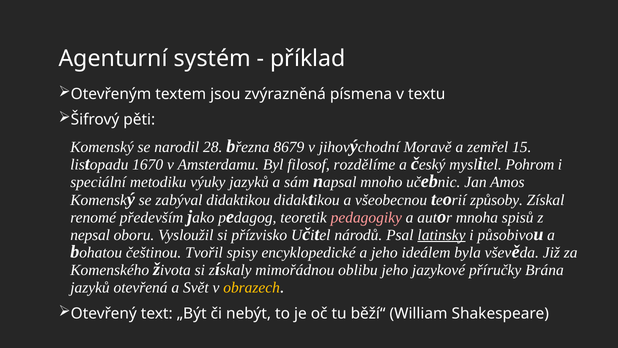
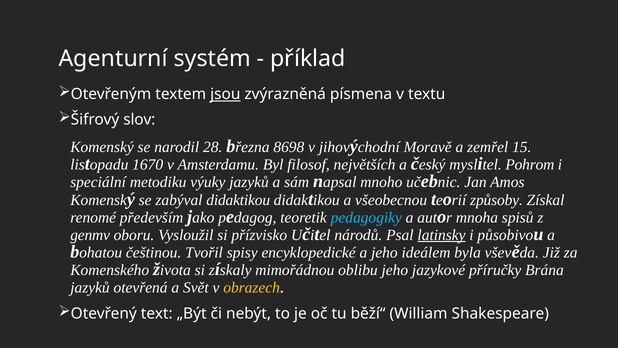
jsou underline: none -> present
pěti: pěti -> slov
8679: 8679 -> 8698
rozdělíme: rozdělíme -> největších
pedagogiky colour: pink -> light blue
nepsal: nepsal -> genmv
